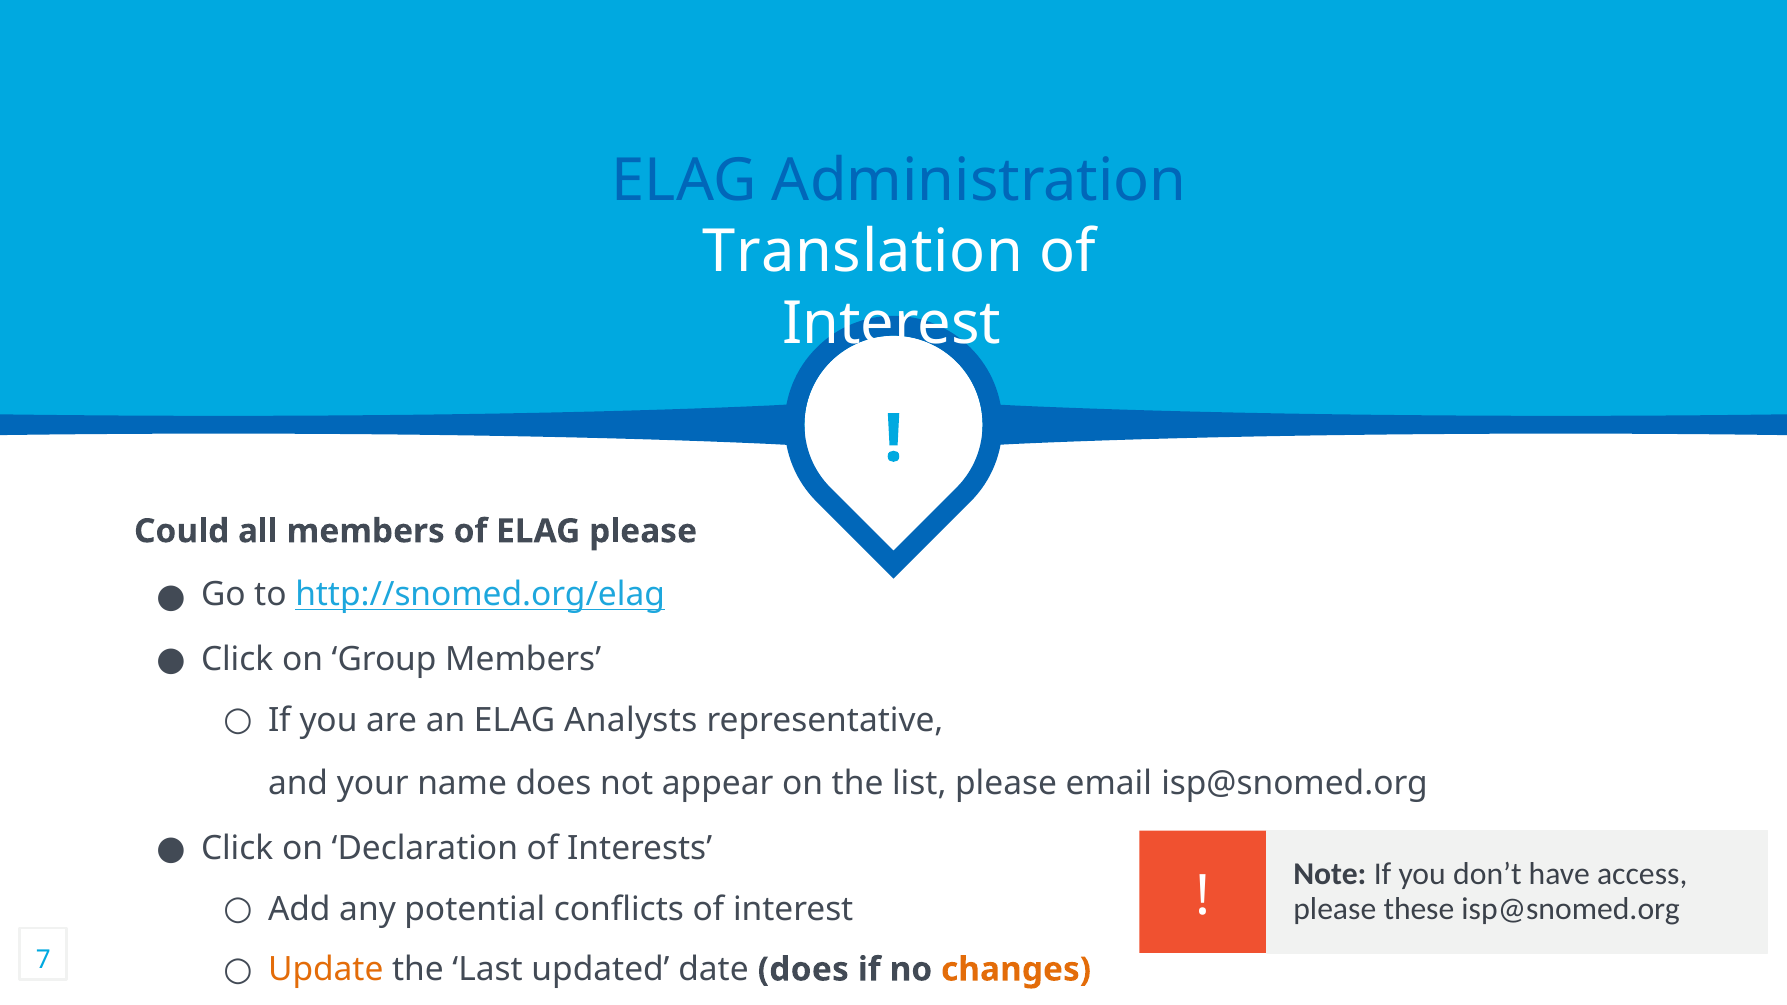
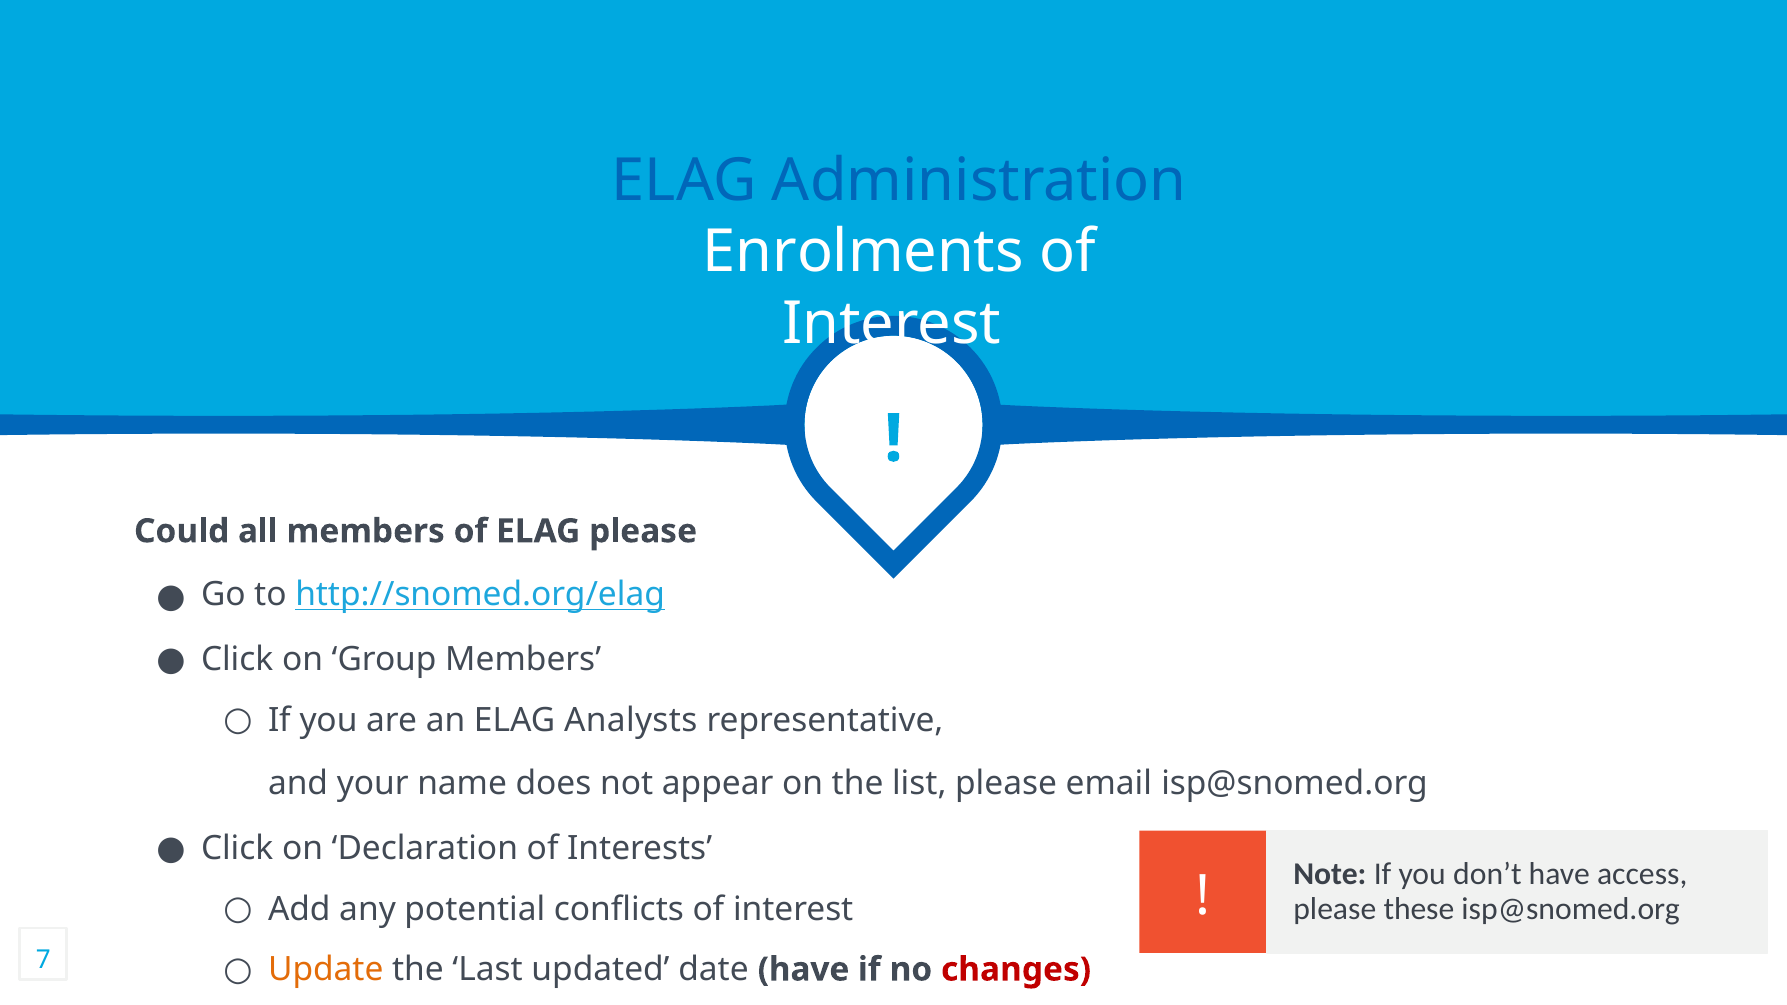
Translation: Translation -> Enrolments
date does: does -> have
changes colour: orange -> red
